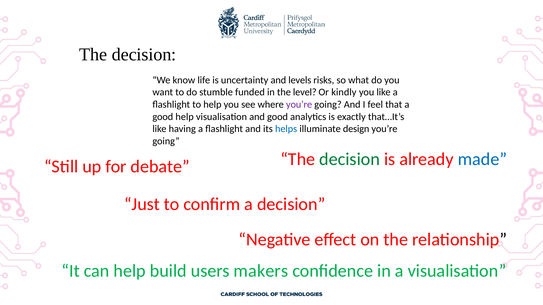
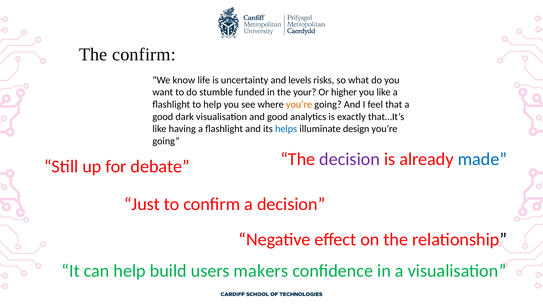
decision at (144, 55): decision -> confirm
level: level -> your
kindly: kindly -> higher
you’re at (299, 105) colour: purple -> orange
good help: help -> dark
decision at (350, 159) colour: green -> purple
